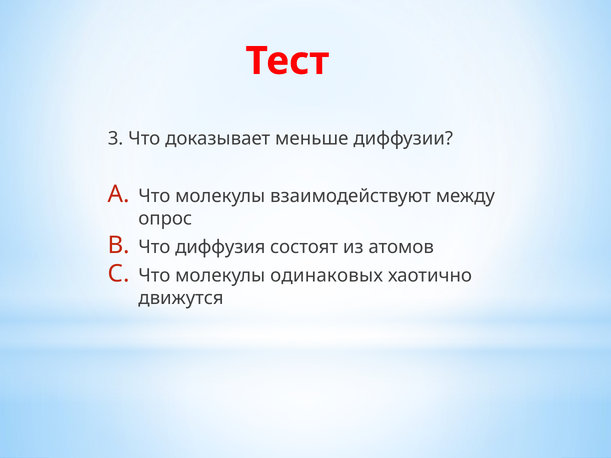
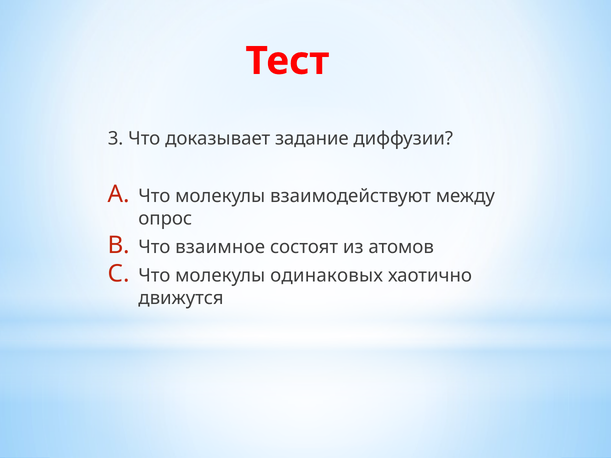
меньше: меньше -> задание
диффузия: диффузия -> взаимное
